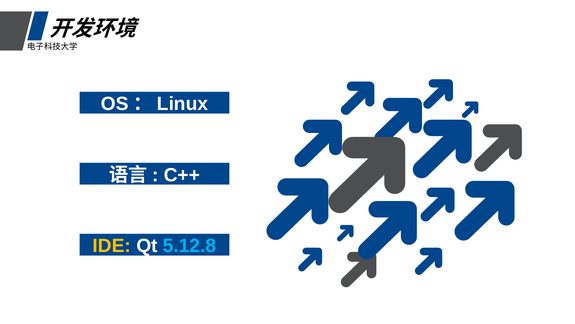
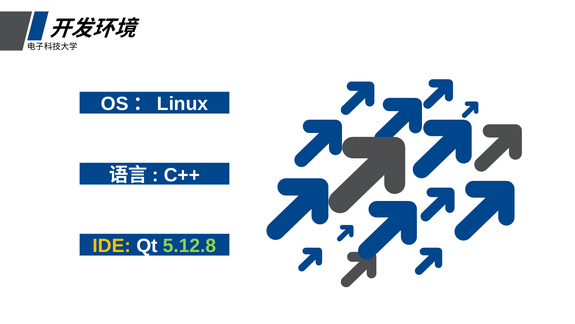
5.12.8 colour: light blue -> light green
